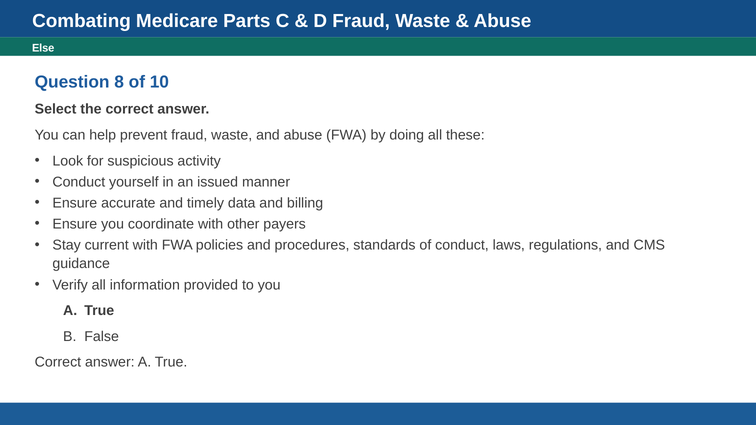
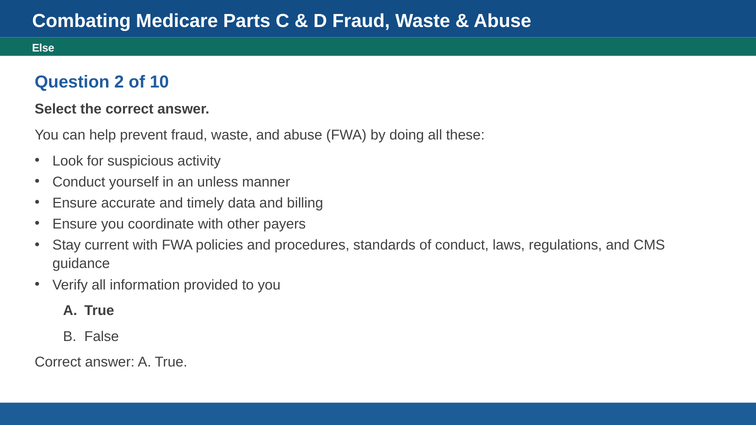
8: 8 -> 2
issued: issued -> unless
